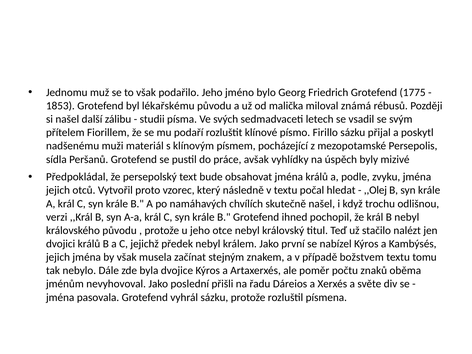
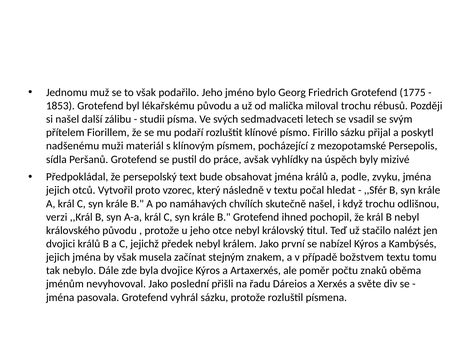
miloval známá: známá -> trochu
,,Olej: ,,Olej -> ,,Sfér
